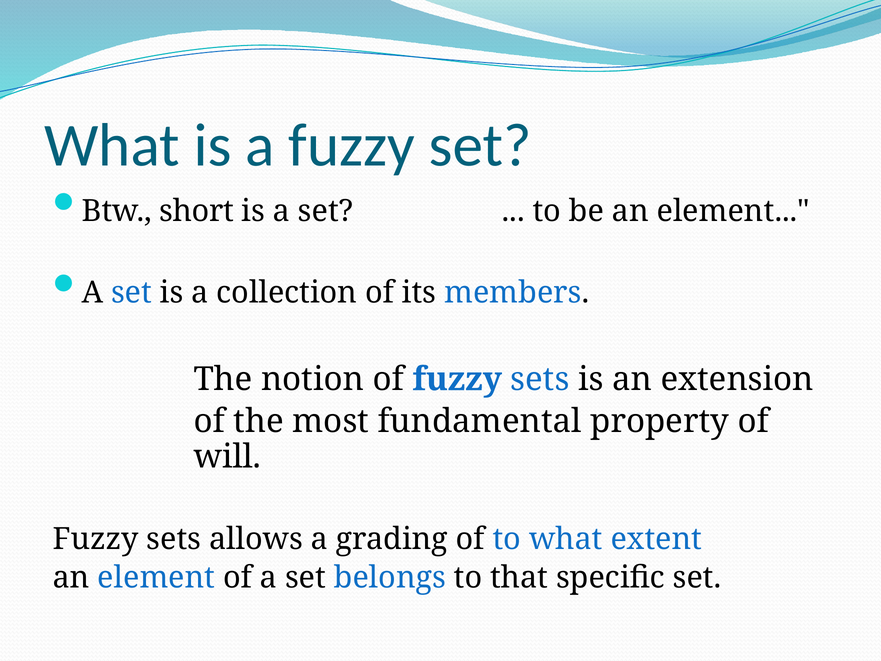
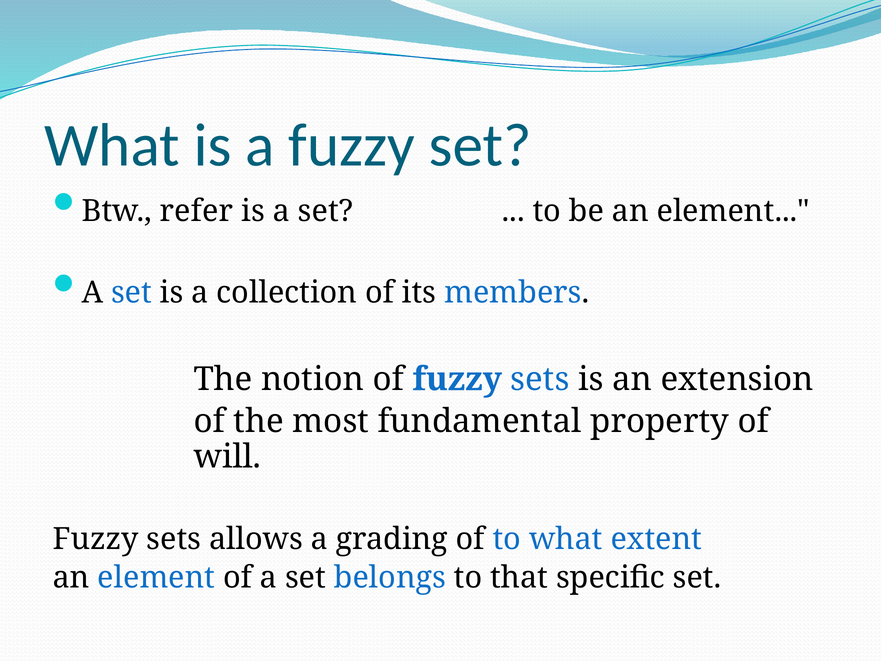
short: short -> refer
